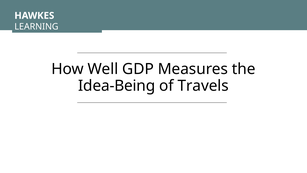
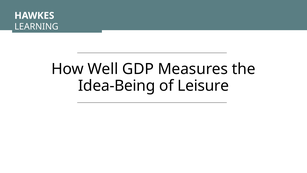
Travels: Travels -> Leisure
